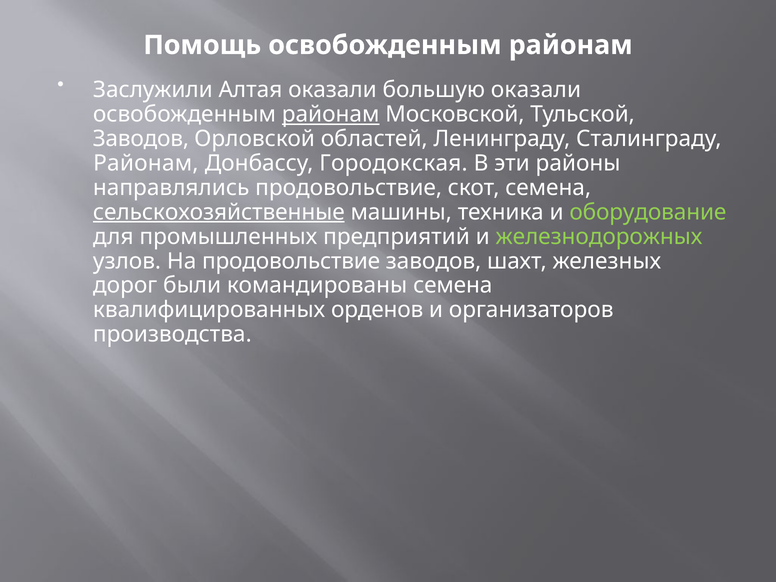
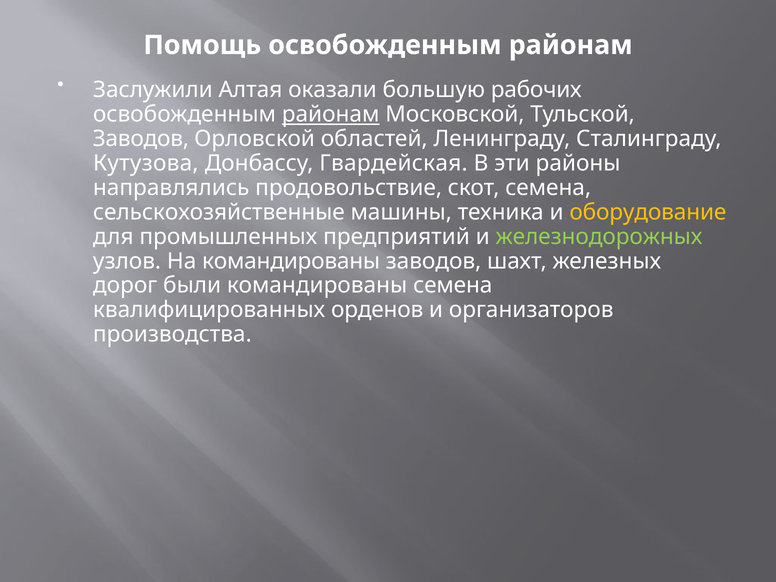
большую оказали: оказали -> рабочих
Районам at (146, 163): Районам -> Кутузова
Городокская: Городокская -> Гвардейская
сельскохозяйственные underline: present -> none
оборудование colour: light green -> yellow
На продовольствие: продовольствие -> командированы
